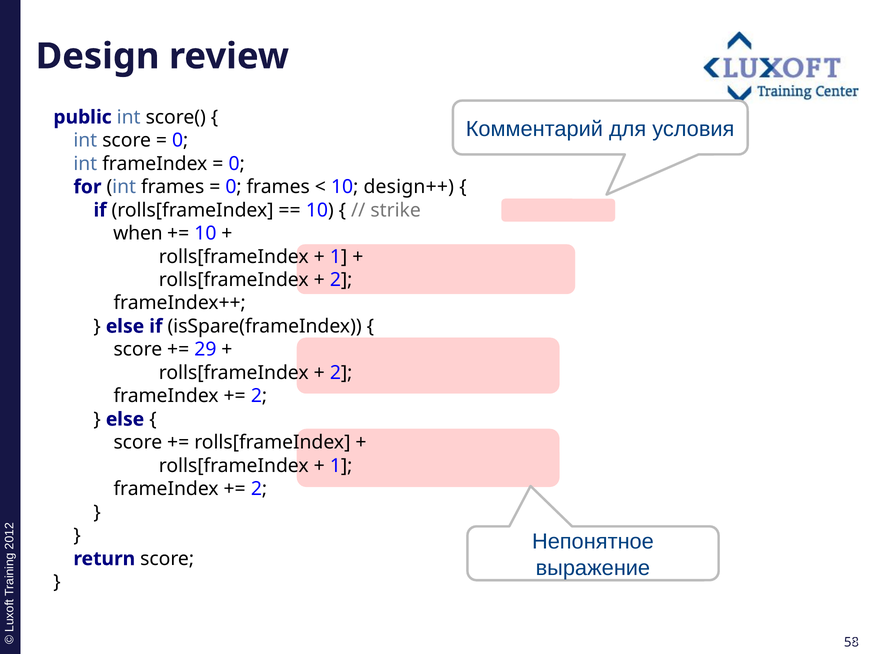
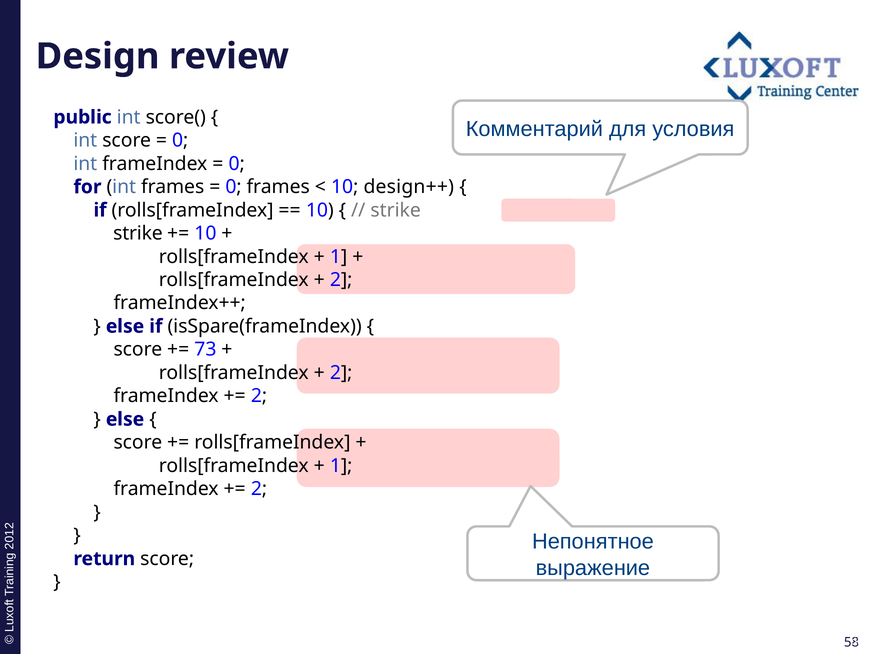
when at (138, 233): when -> strike
29: 29 -> 73
